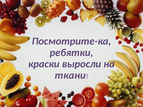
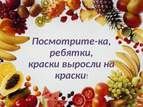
ткани at (70, 75): ткани -> краски
